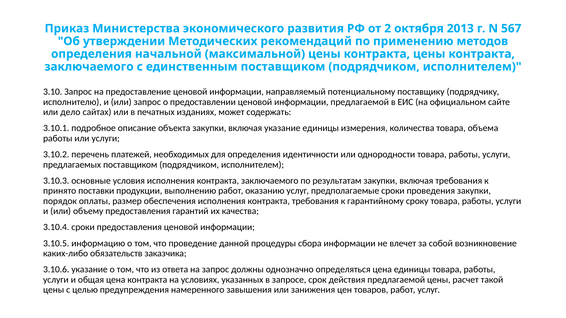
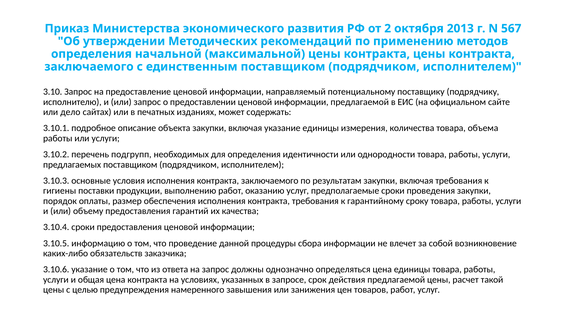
платежей: платежей -> подгрупп
принято: принято -> гигиены
